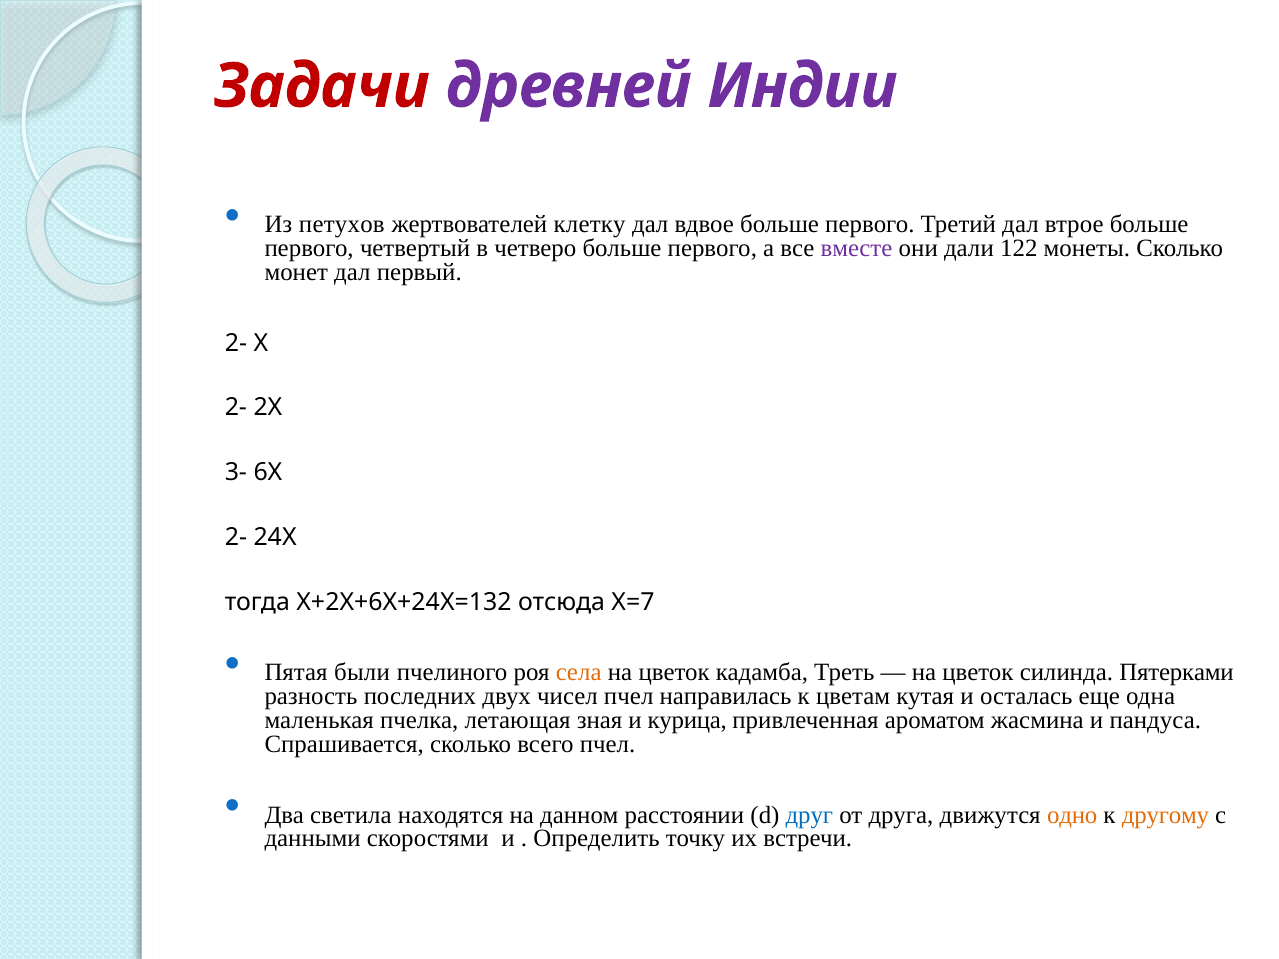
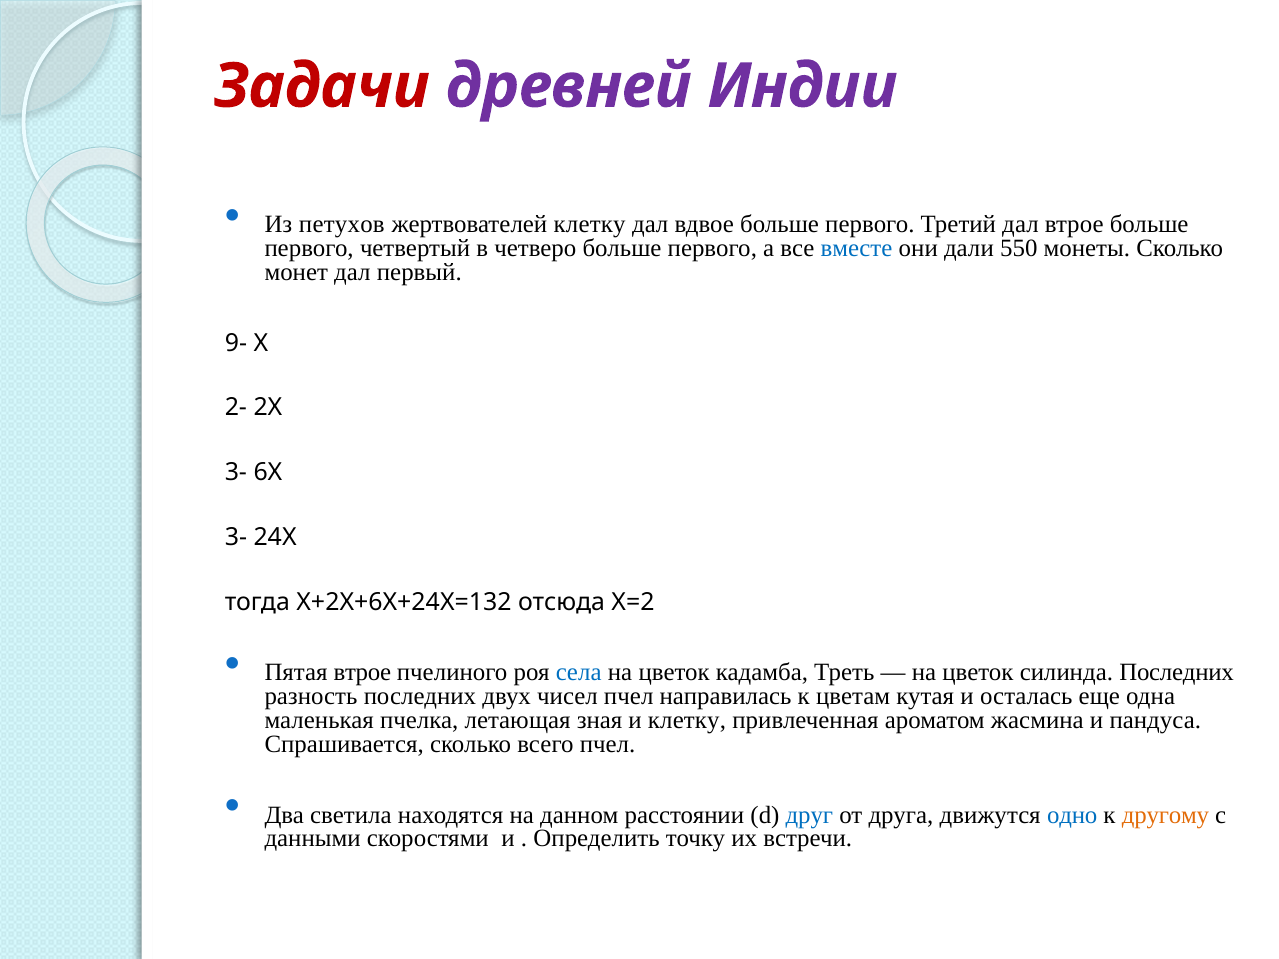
вместе colour: purple -> blue
122: 122 -> 550
2- at (236, 343): 2- -> 9-
2- at (236, 537): 2- -> 3-
Х=7: Х=7 -> Х=2
Пятая были: были -> втрое
села colour: orange -> blue
силинда Пятерками: Пятерками -> Последних
и курица: курица -> клетку
одно colour: orange -> blue
